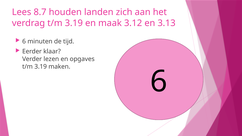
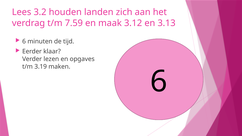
8.7: 8.7 -> 3.2
verdrag t/m 3.19: 3.19 -> 7.59
